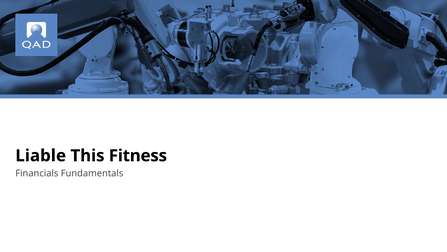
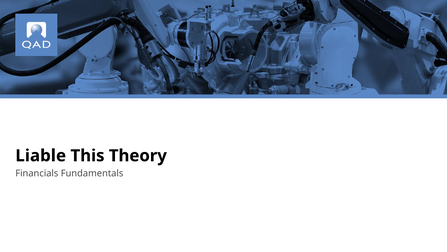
Fitness: Fitness -> Theory
